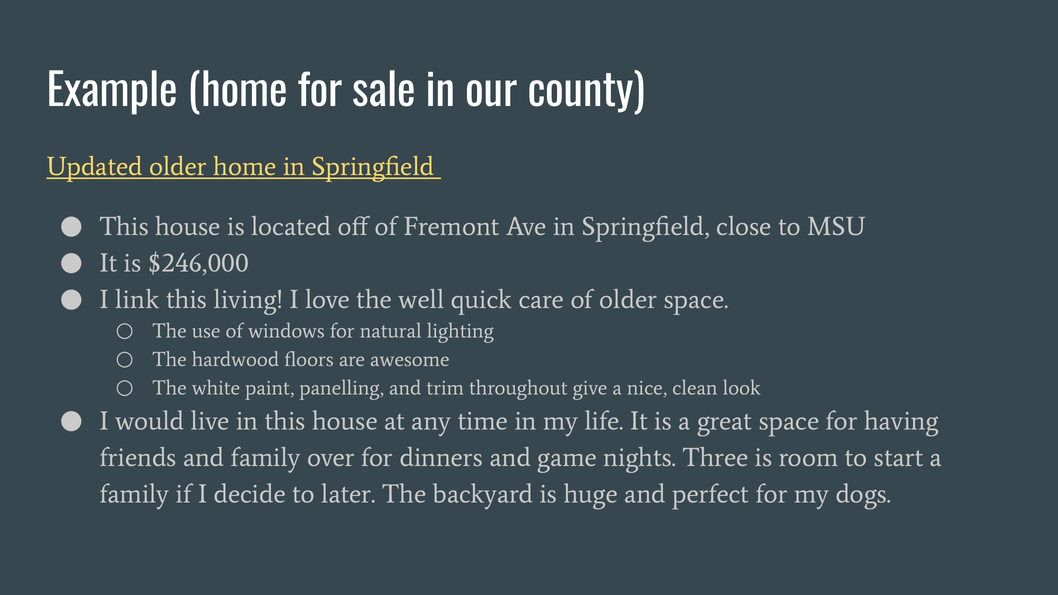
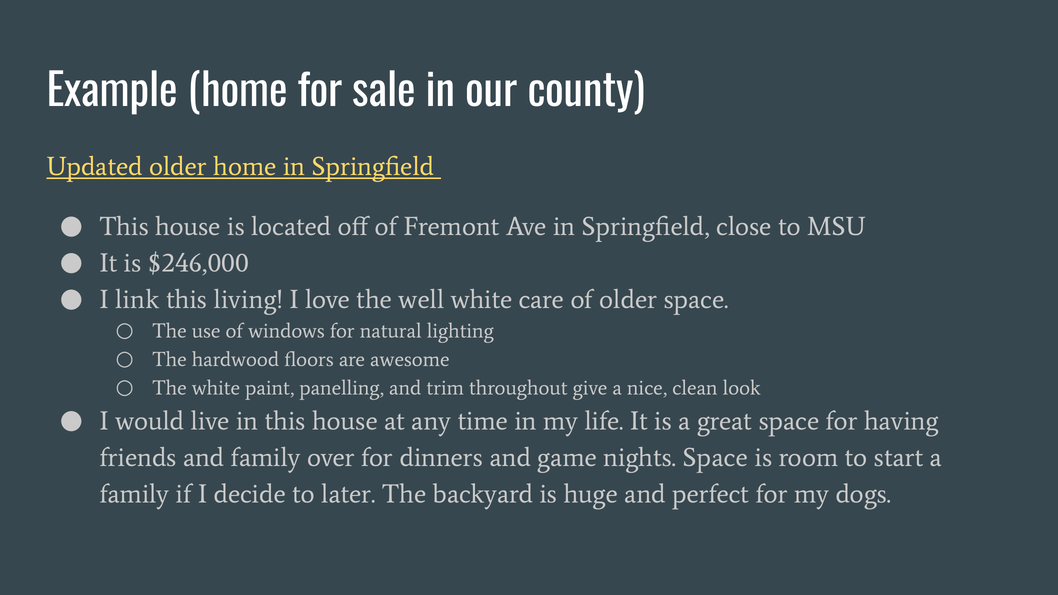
well quick: quick -> white
nights Three: Three -> Space
